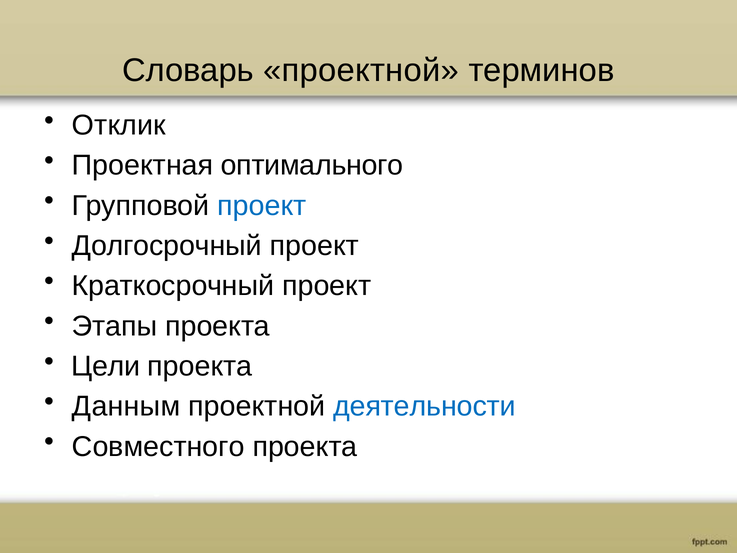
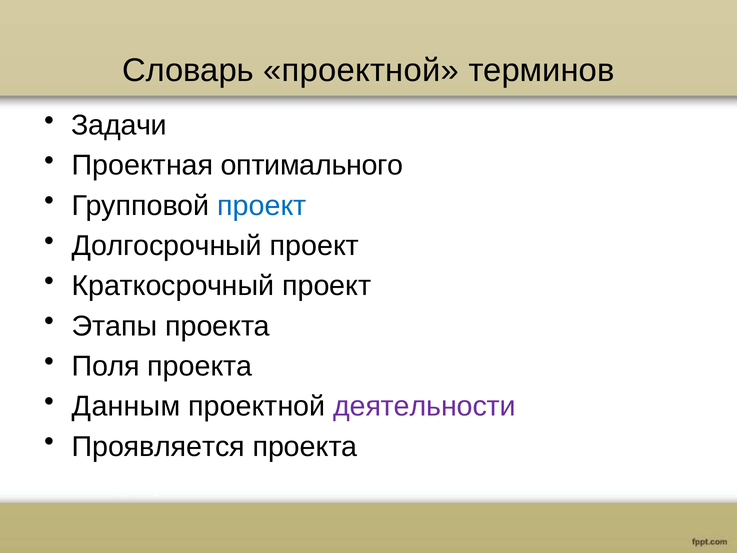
Отклик: Отклик -> Задачи
Цели: Цели -> Поля
деятельности colour: blue -> purple
Совместного: Совместного -> Проявляется
